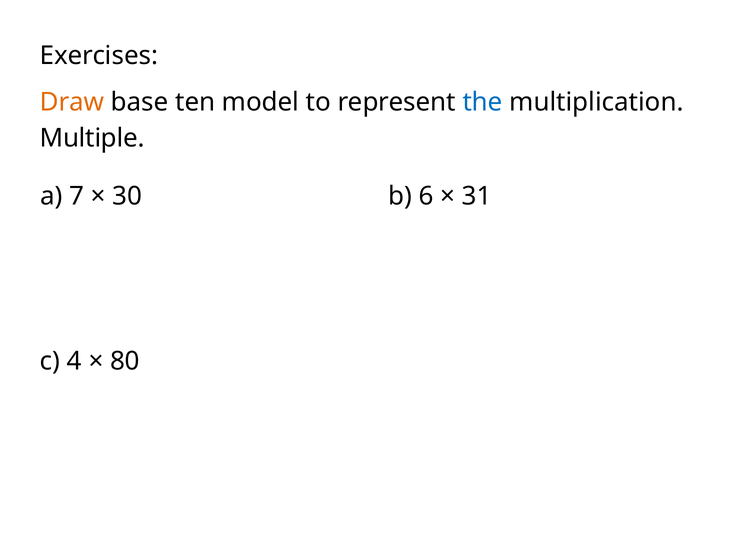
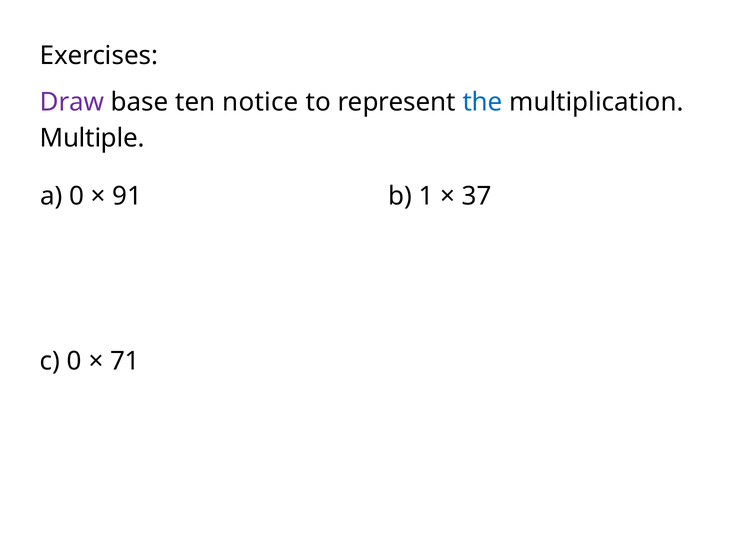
Draw colour: orange -> purple
model: model -> notice
a 7: 7 -> 0
30: 30 -> 91
6: 6 -> 1
31: 31 -> 37
c 4: 4 -> 0
80: 80 -> 71
